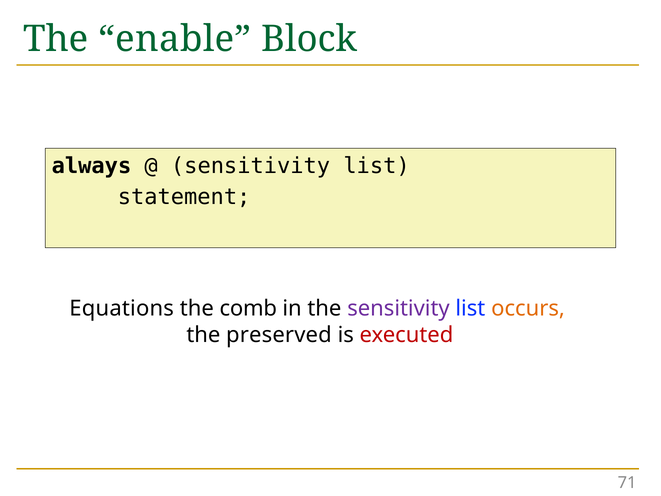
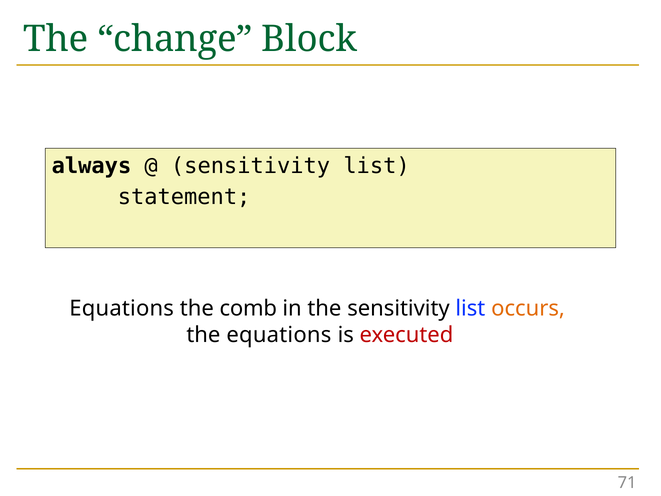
enable: enable -> change
sensitivity at (398, 308) colour: purple -> black
the preserved: preserved -> equations
